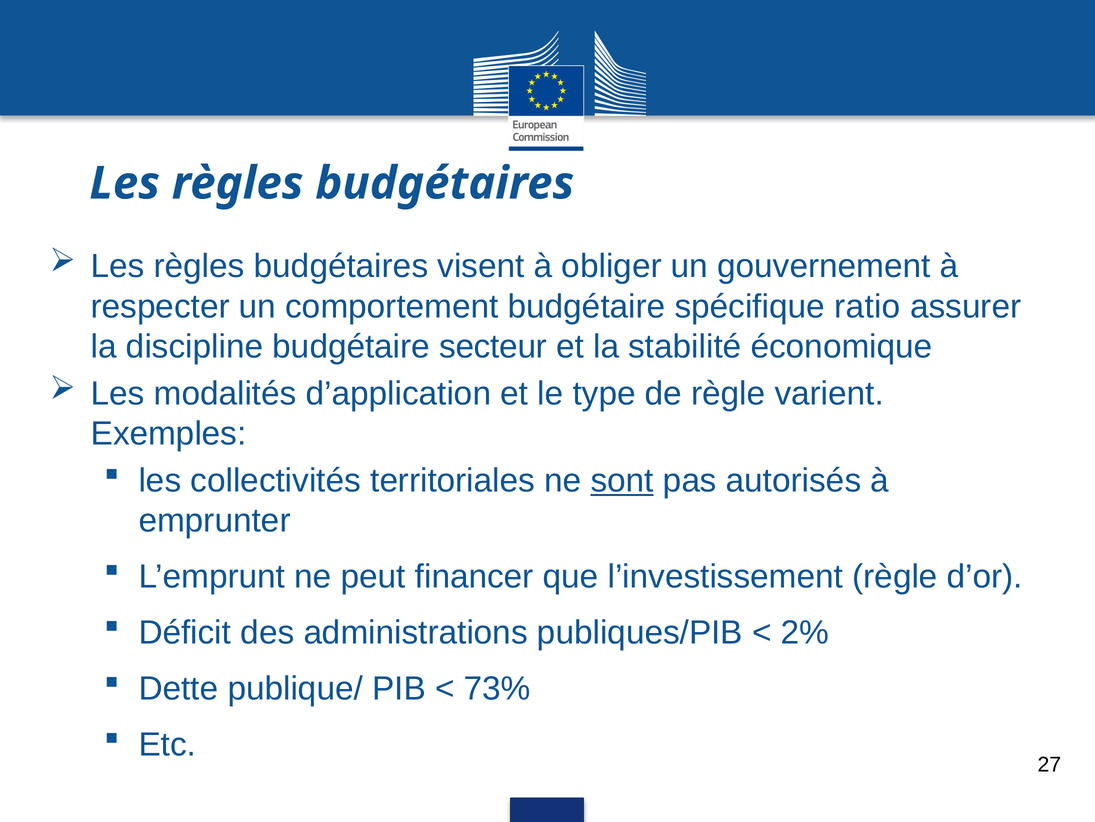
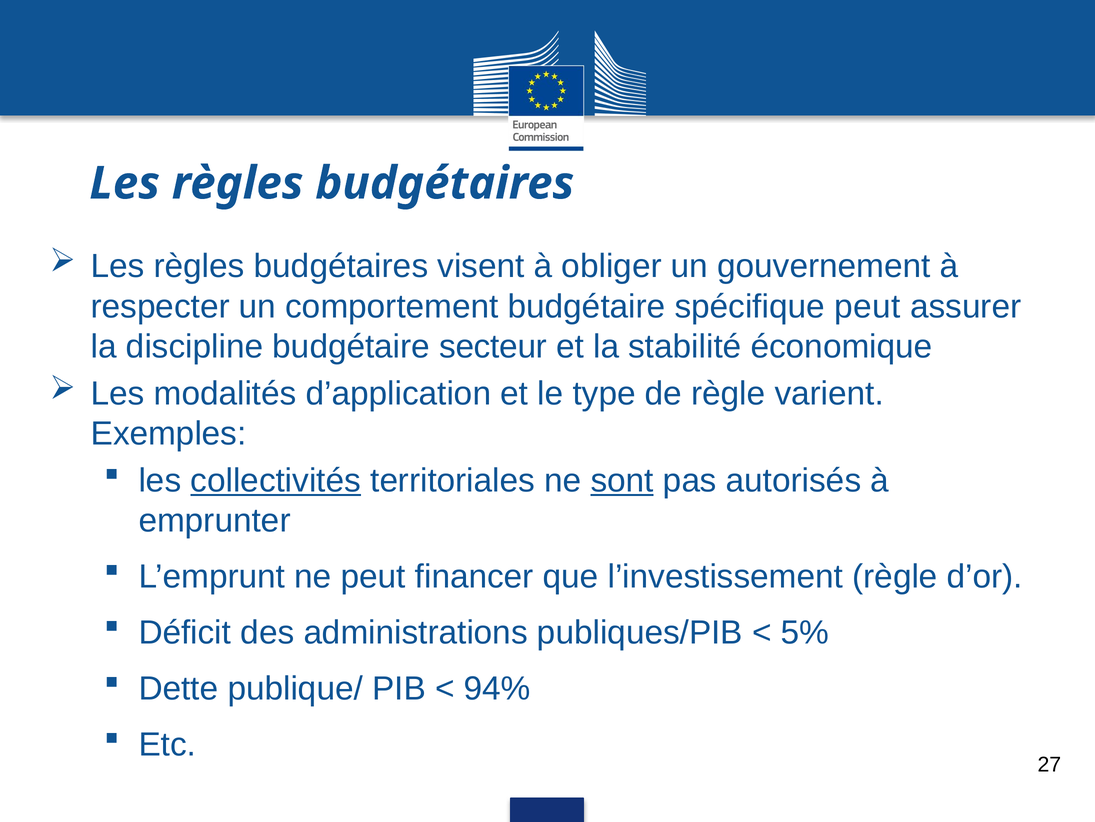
spécifique ratio: ratio -> peut
collectivités underline: none -> present
2%: 2% -> 5%
73%: 73% -> 94%
